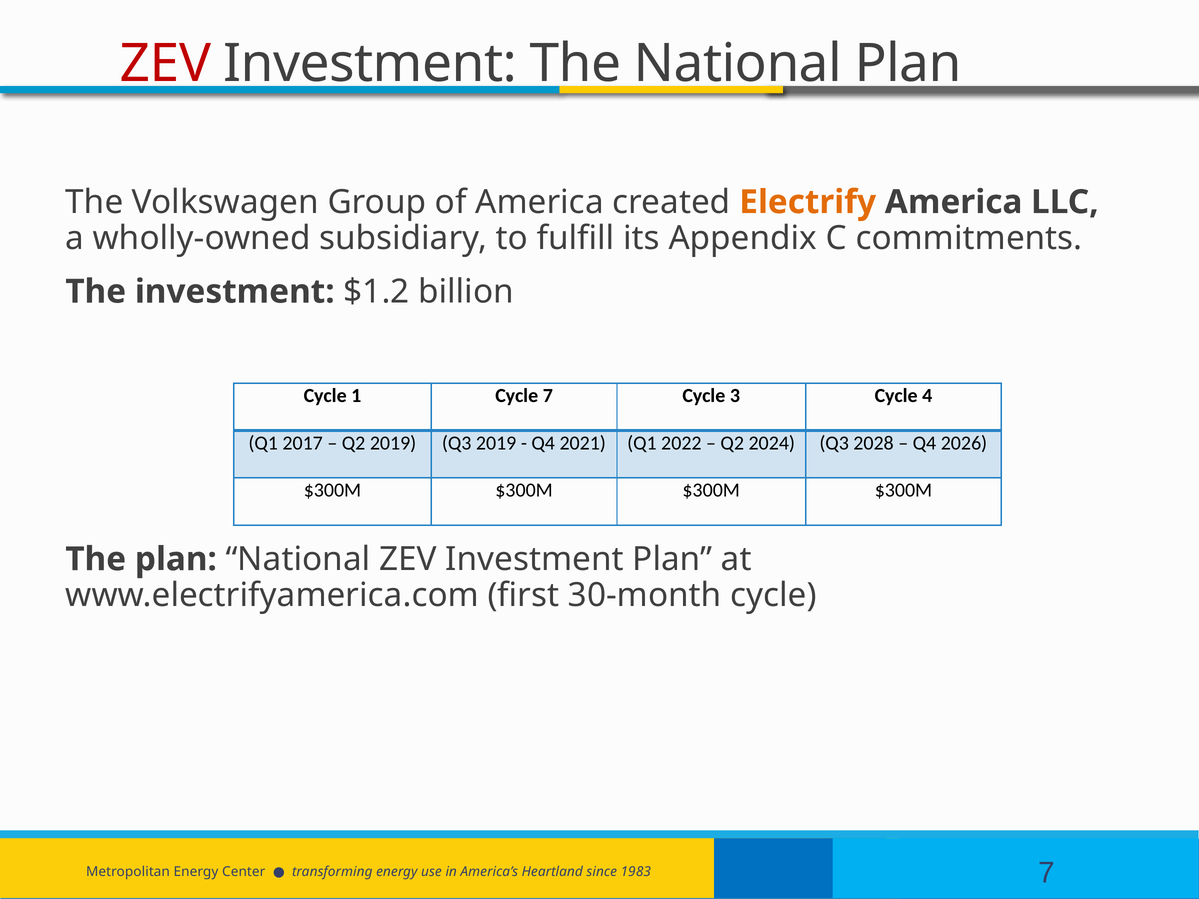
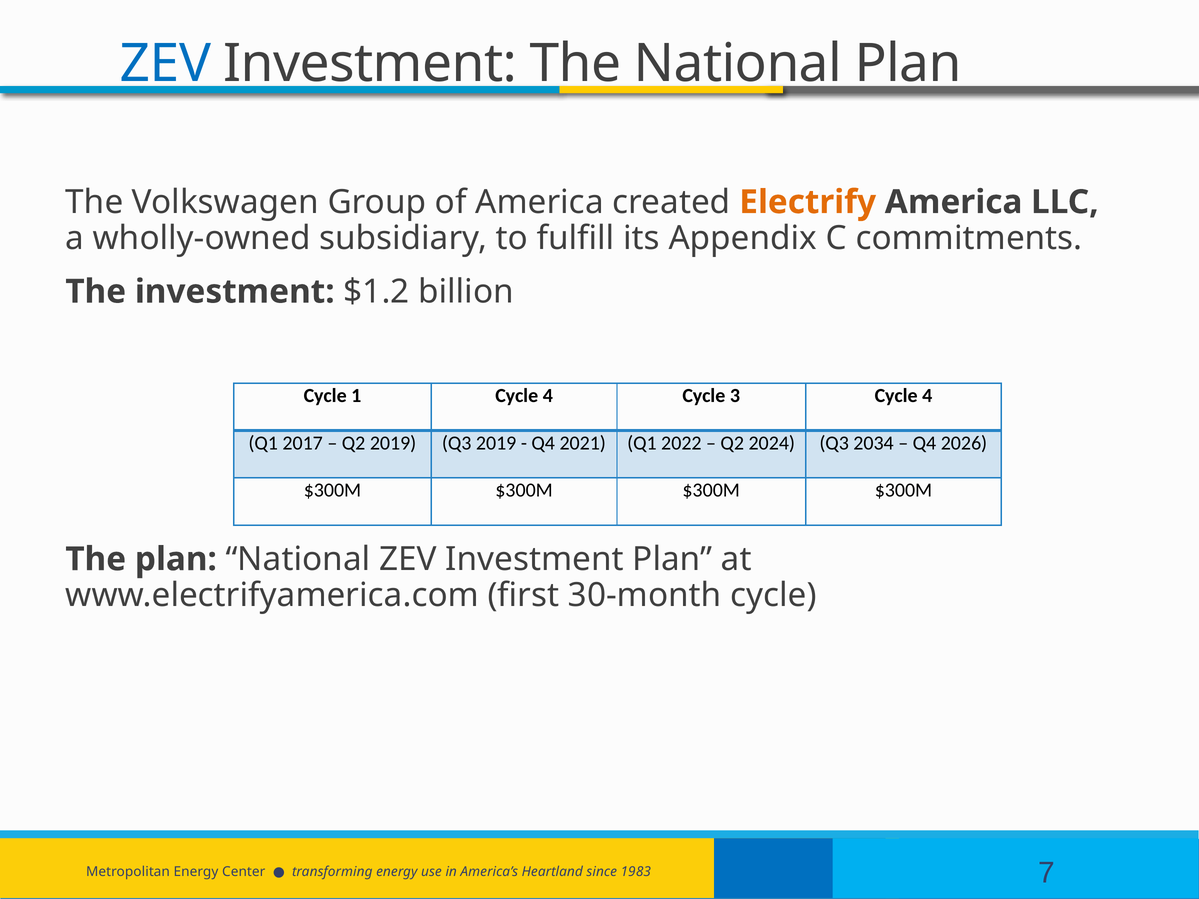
ZEV at (166, 64) colour: red -> blue
1 Cycle 7: 7 -> 4
2028: 2028 -> 2034
